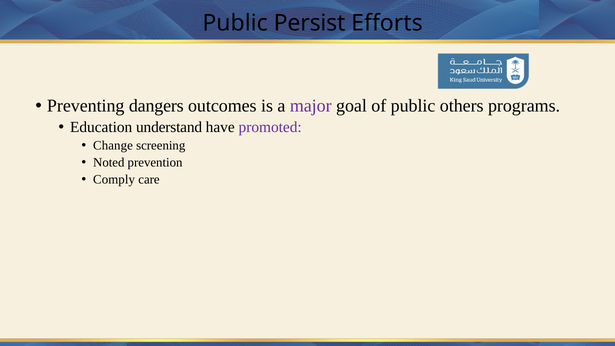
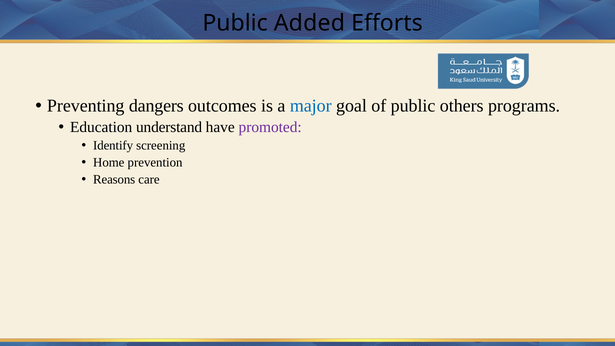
Persist: Persist -> Added
major colour: purple -> blue
Change: Change -> Identify
Noted: Noted -> Home
Comply: Comply -> Reasons
